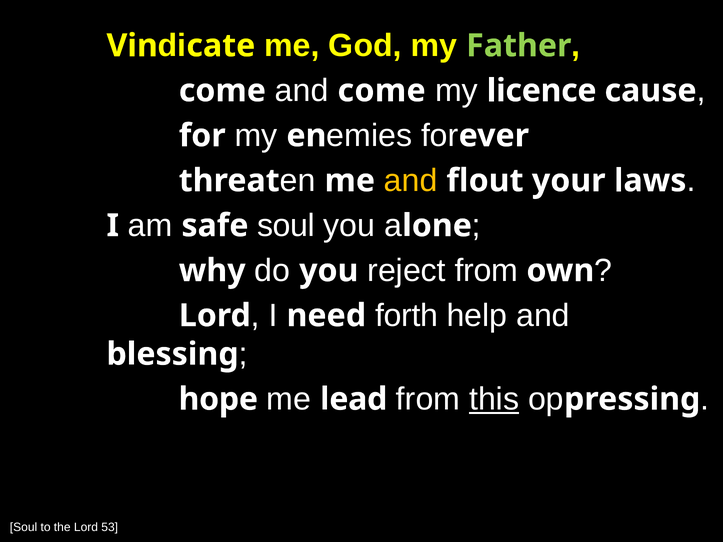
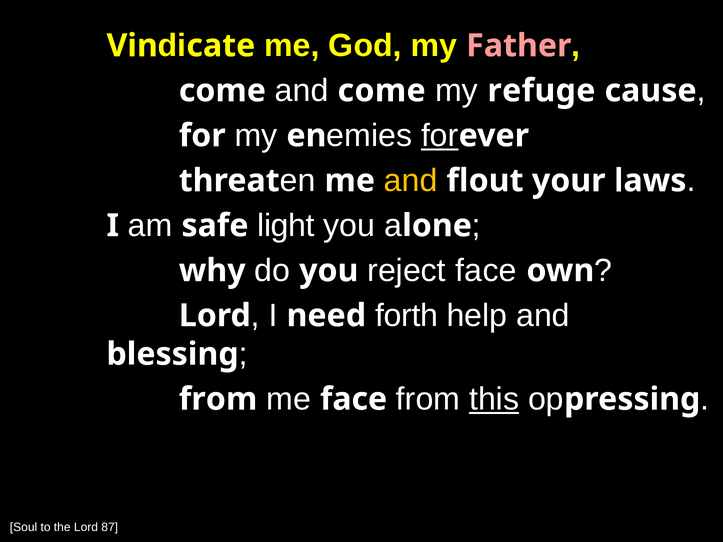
Father colour: light green -> pink
licence: licence -> refuge
for at (440, 136) underline: none -> present
safe soul: soul -> light
reject from: from -> face
hope at (218, 399): hope -> from
me lead: lead -> face
53: 53 -> 87
